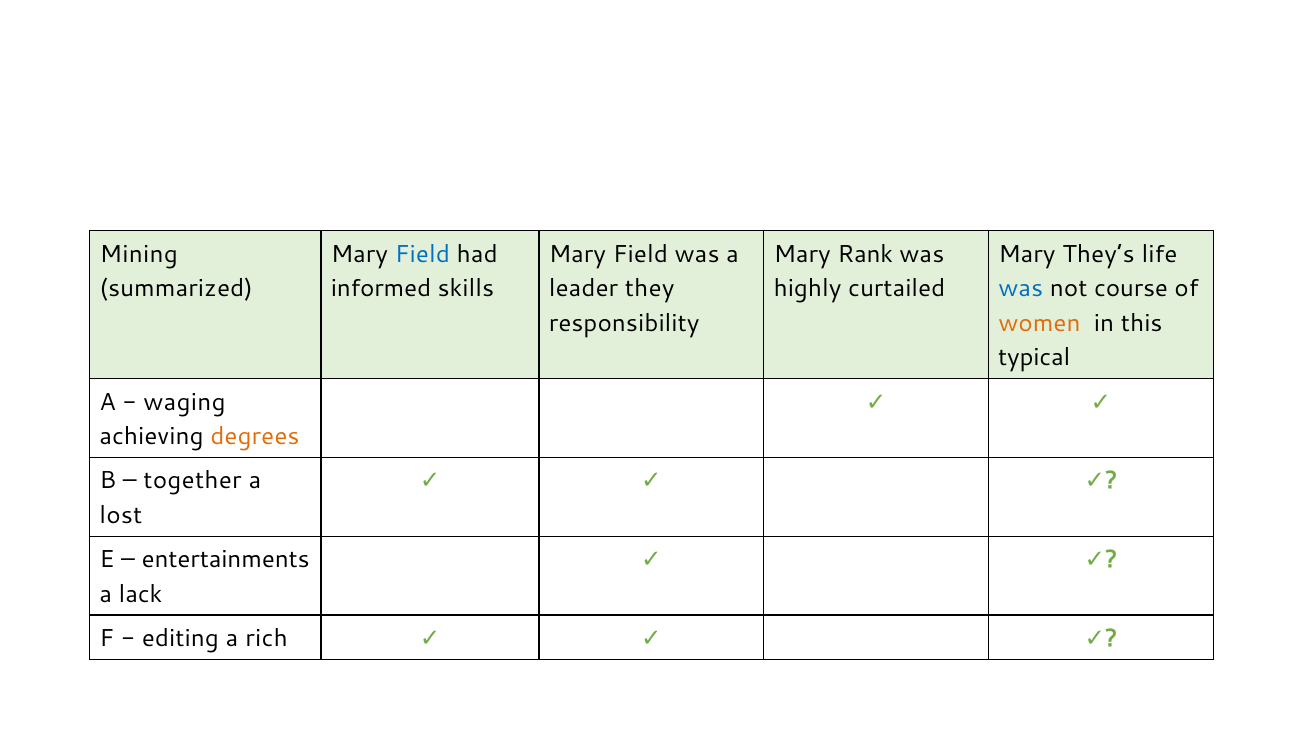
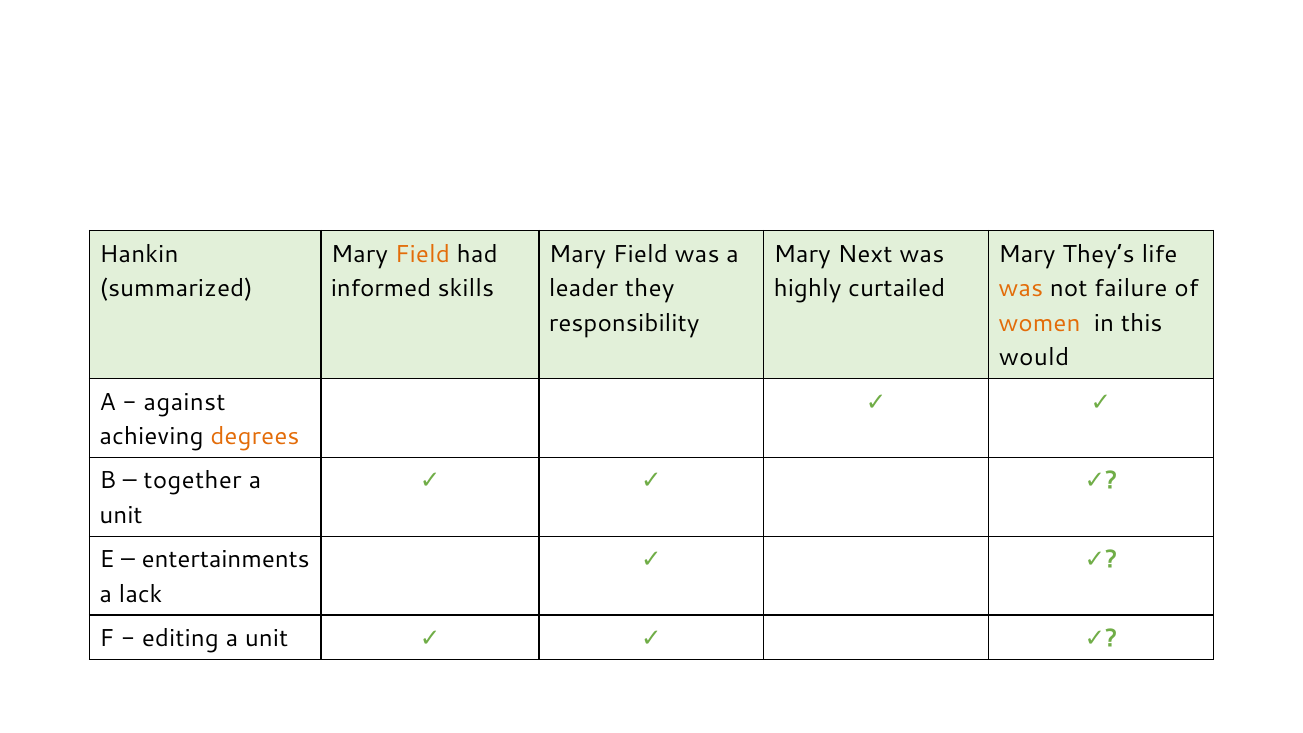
Mining: Mining -> Hankin
Field at (422, 254) colour: blue -> orange
Rank: Rank -> Next
was at (1021, 289) colour: blue -> orange
course: course -> failure
typical: typical -> would
waging: waging -> against
lost at (121, 515): lost -> unit
editing a rich: rich -> unit
